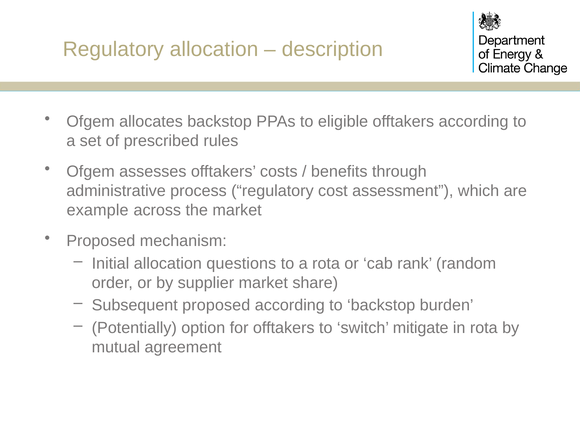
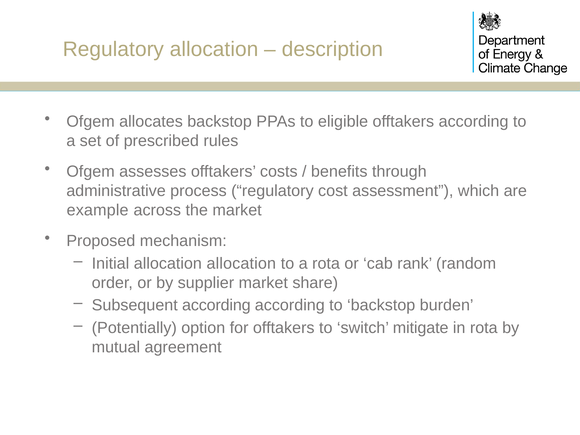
allocation questions: questions -> allocation
Subsequent proposed: proposed -> according
